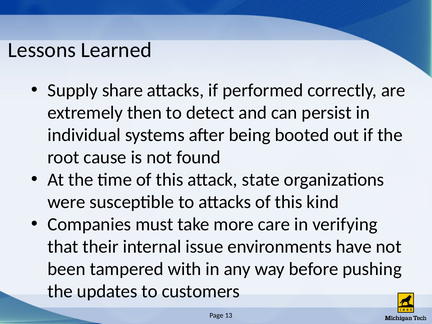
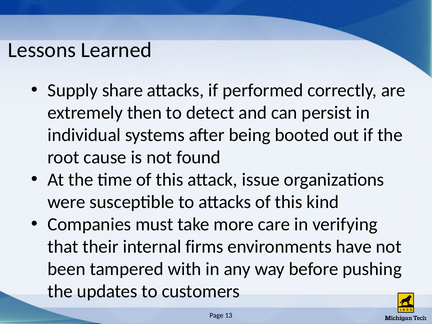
state: state -> issue
issue: issue -> firms
